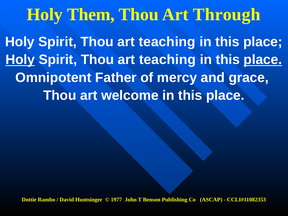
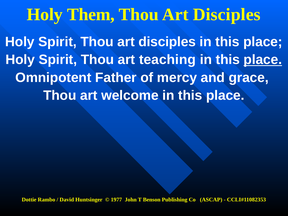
Through at (227, 14): Through -> Disciples
teaching at (167, 42): teaching -> disciples
Holy at (20, 60) underline: present -> none
